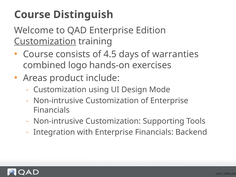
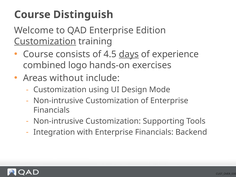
days underline: none -> present
warranties: warranties -> experience
product: product -> without
